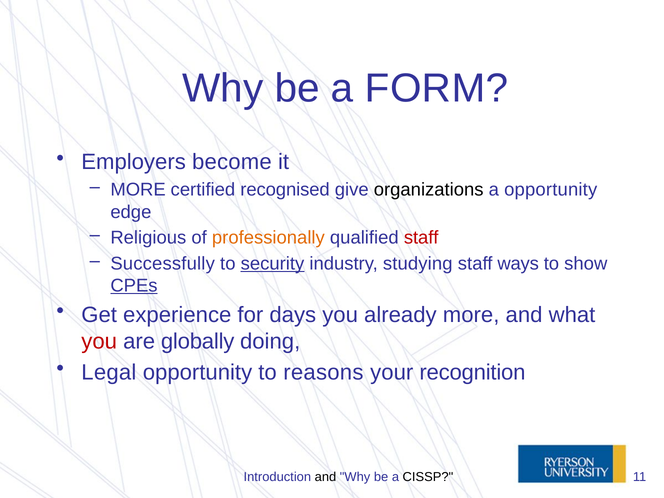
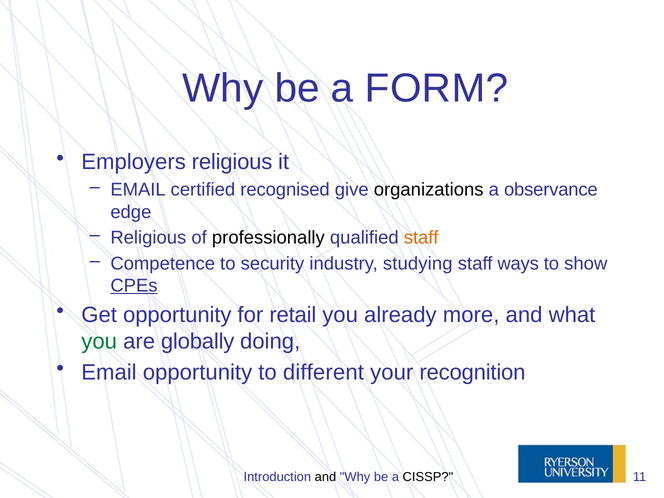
Employers become: become -> religious
MORE at (138, 190): MORE -> EMAIL
a opportunity: opportunity -> observance
professionally colour: orange -> black
staff at (421, 238) colour: red -> orange
Successfully: Successfully -> Competence
security underline: present -> none
Get experience: experience -> opportunity
days: days -> retail
you at (99, 341) colour: red -> green
Legal at (109, 372): Legal -> Email
reasons: reasons -> different
